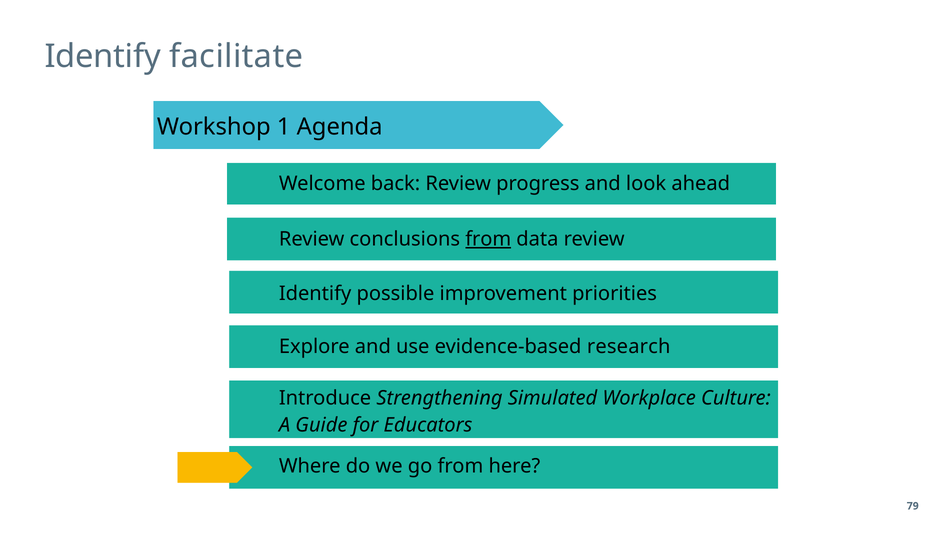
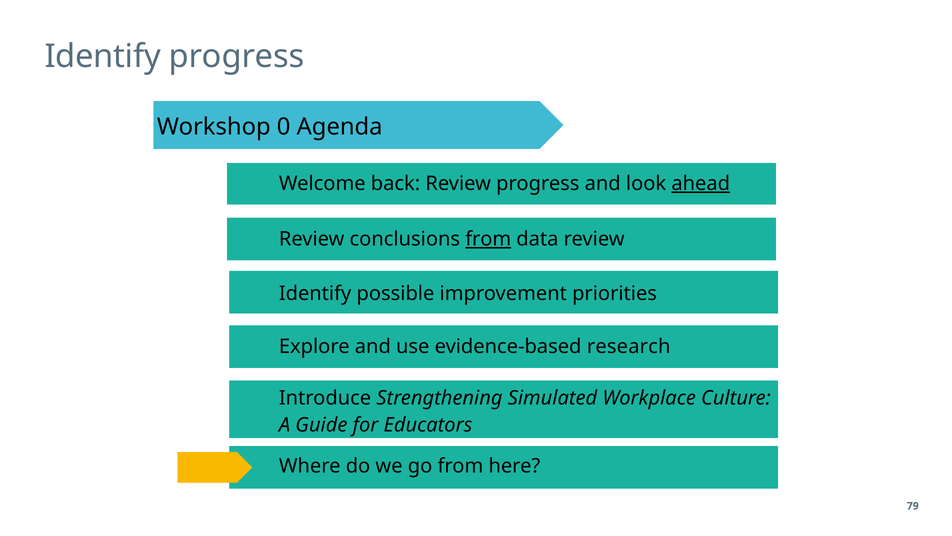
Identify facilitate: facilitate -> progress
1: 1 -> 0
ahead underline: none -> present
